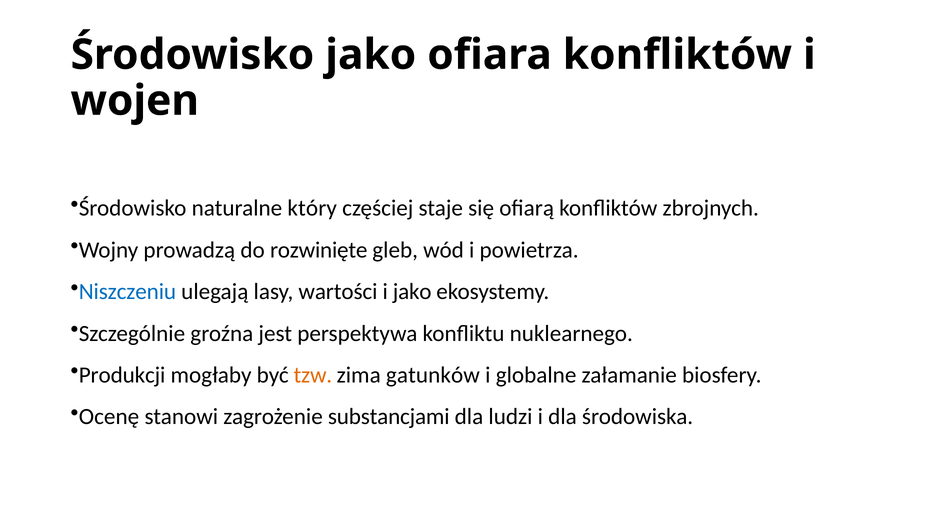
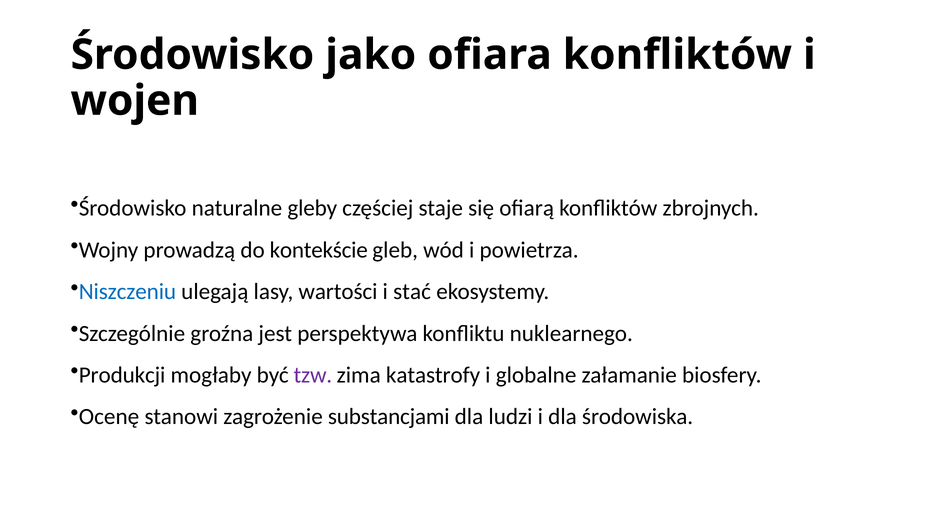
który: który -> gleby
rozwinięte: rozwinięte -> kontekście
i jako: jako -> stać
tzw colour: orange -> purple
gatunków: gatunków -> katastrofy
